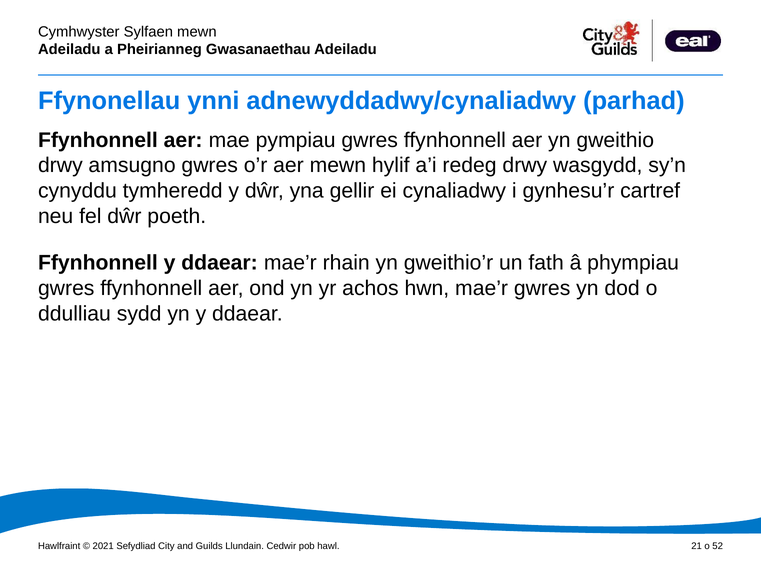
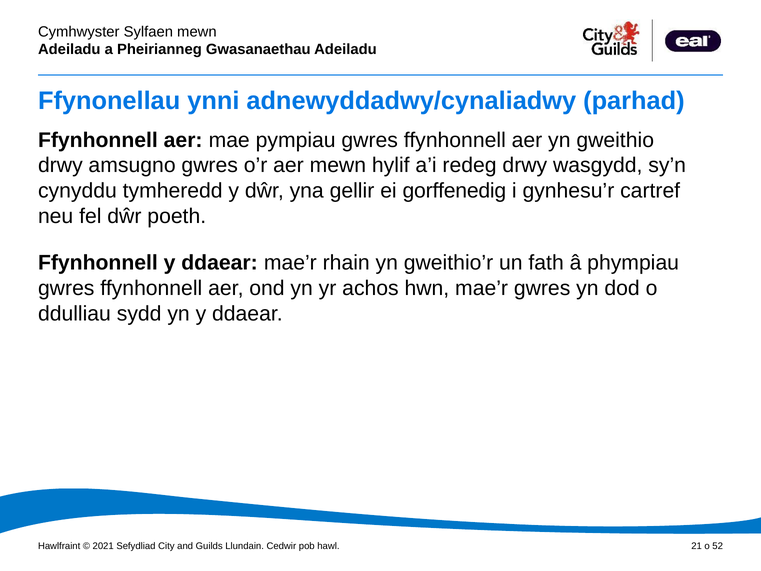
cynaliadwy: cynaliadwy -> gorffenedig
